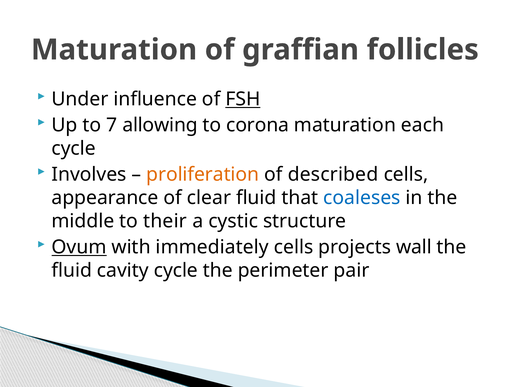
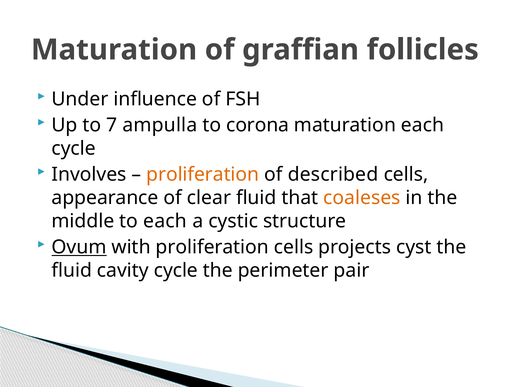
FSH underline: present -> none
allowing: allowing -> ampulla
coaleses colour: blue -> orange
to their: their -> each
with immediately: immediately -> proliferation
wall: wall -> cyst
